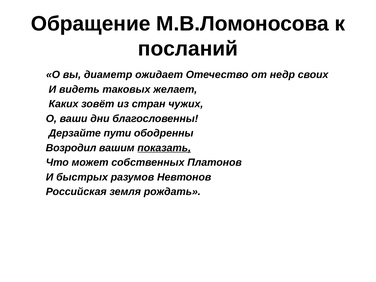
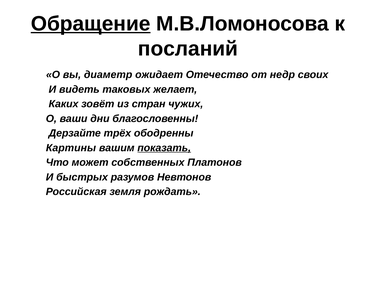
Обращение underline: none -> present
пути: пути -> трёх
Возродил: Возродил -> Картины
